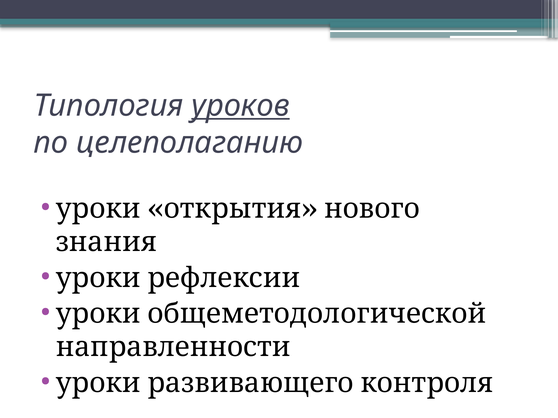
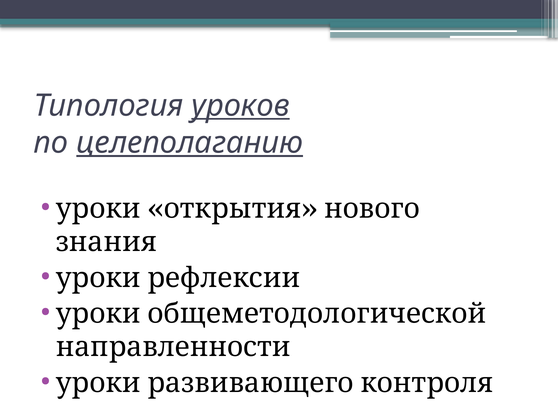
целеполаганию underline: none -> present
